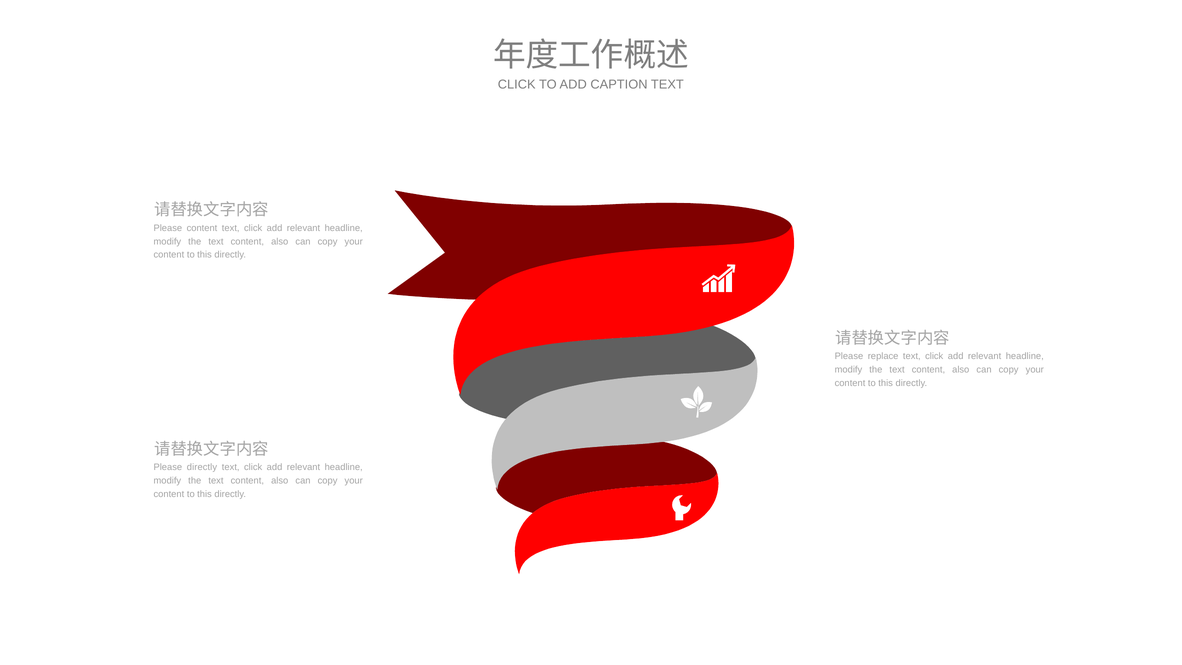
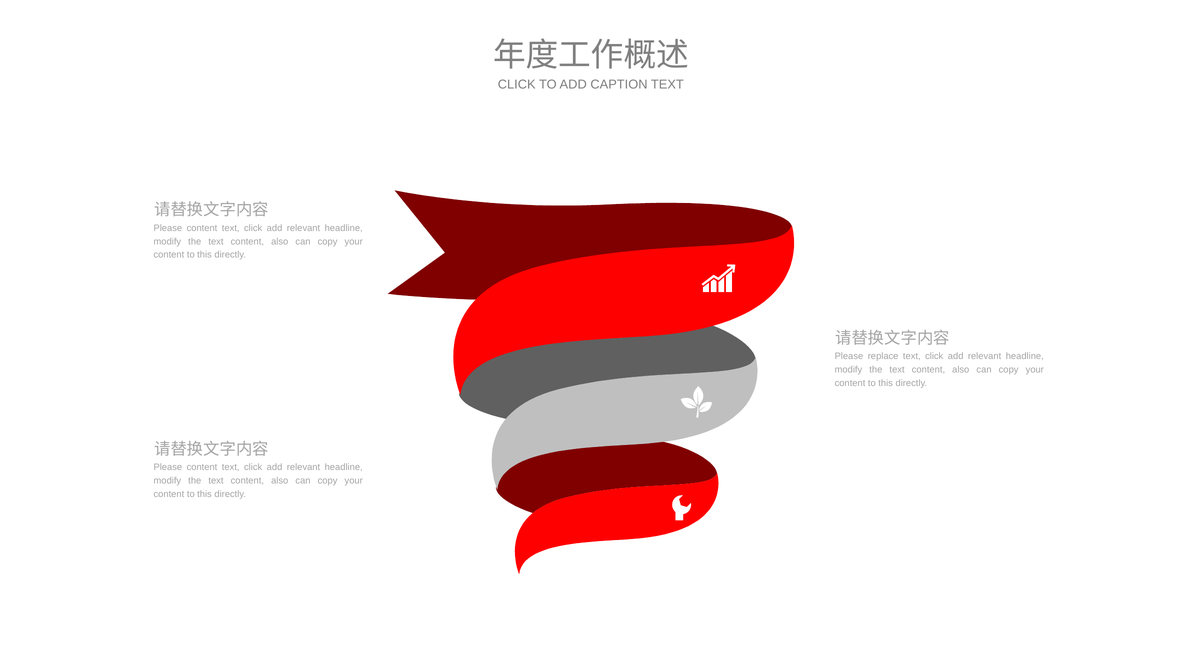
directly at (202, 467): directly -> content
